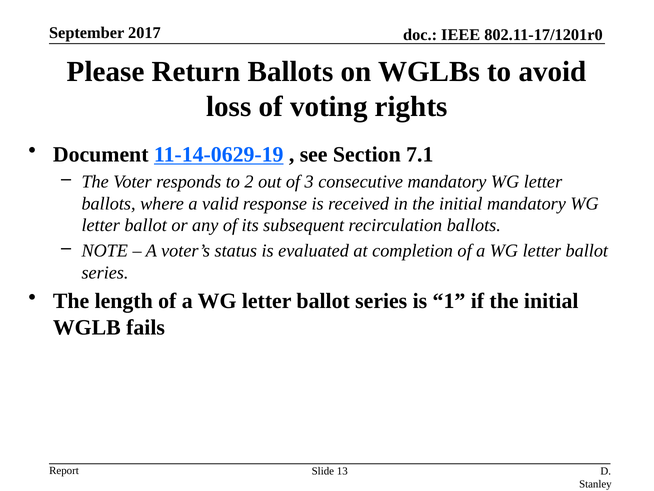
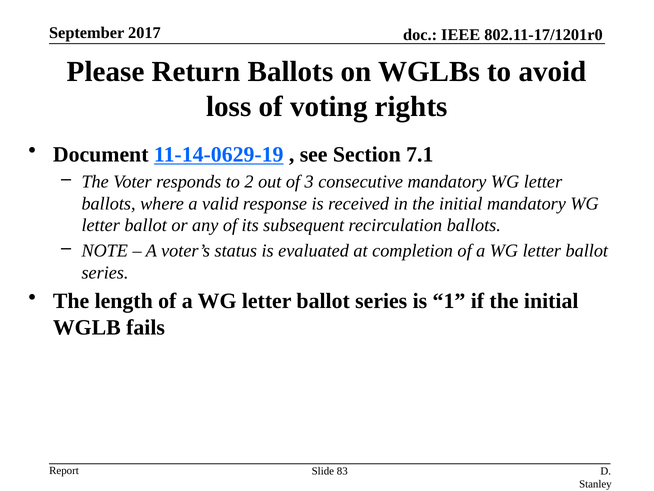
13: 13 -> 83
